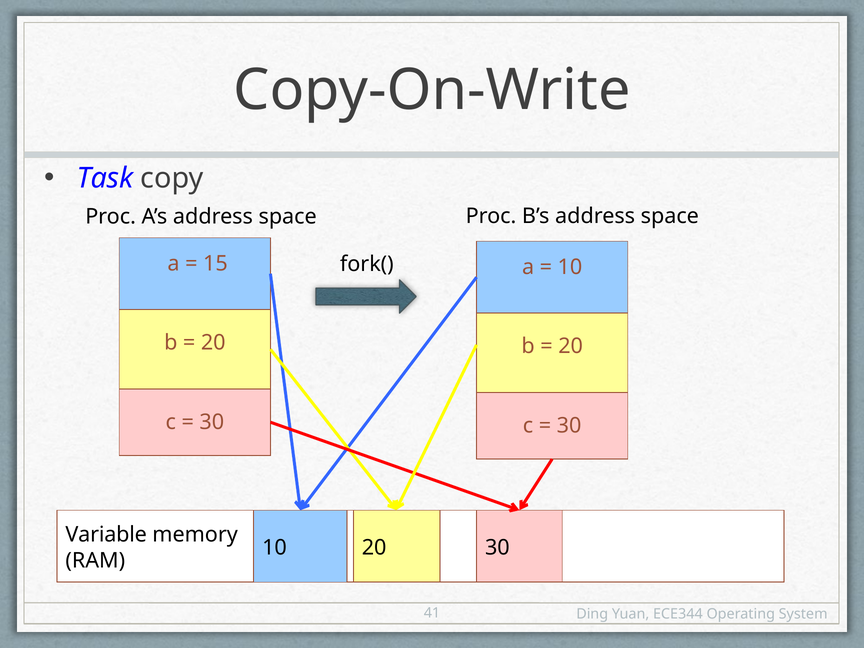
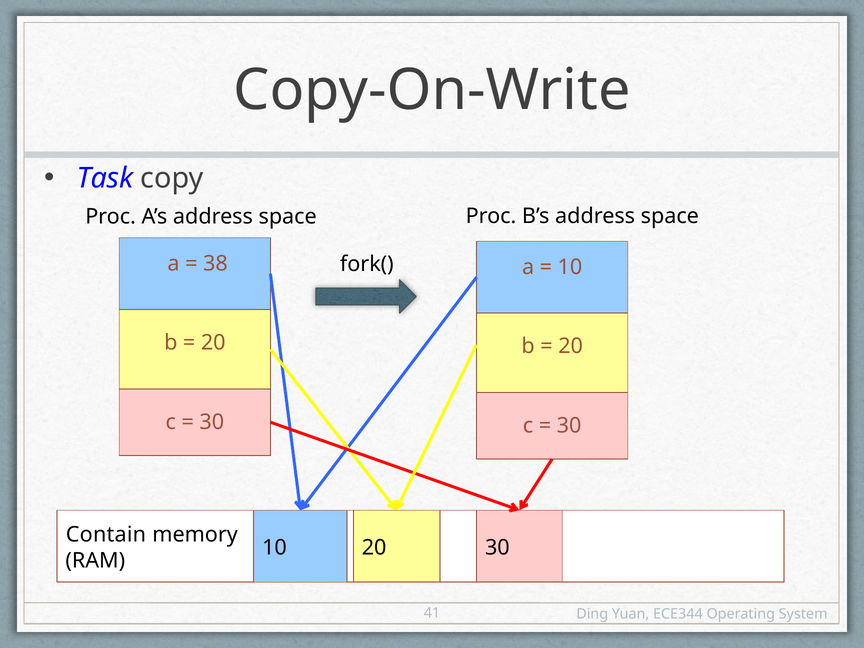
15: 15 -> 38
Variable: Variable -> Contain
